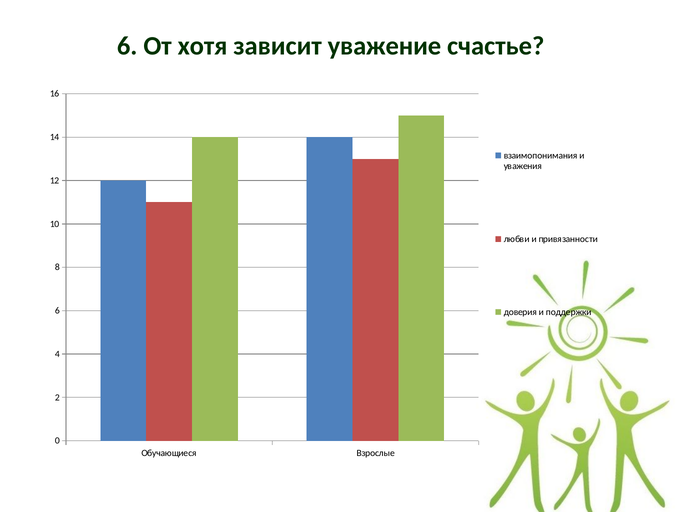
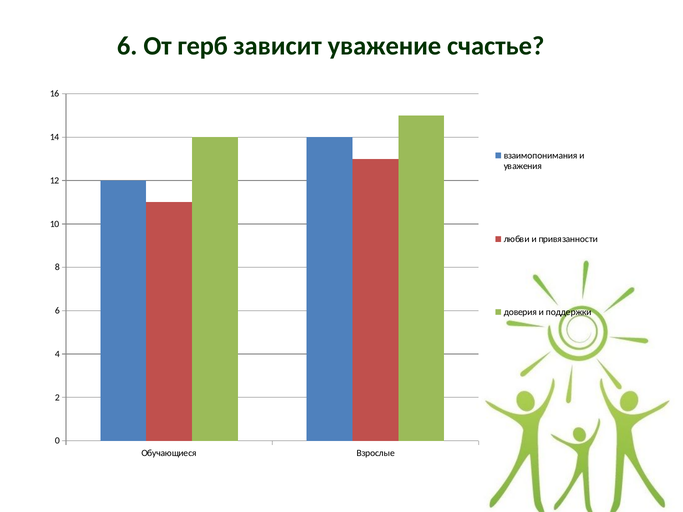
хотя: хотя -> герб
